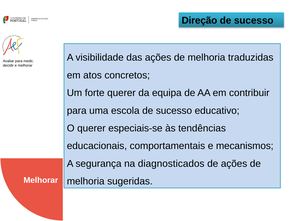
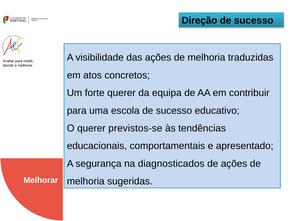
especiais-se: especiais-se -> previstos-se
mecanismos: mecanismos -> apresentado
